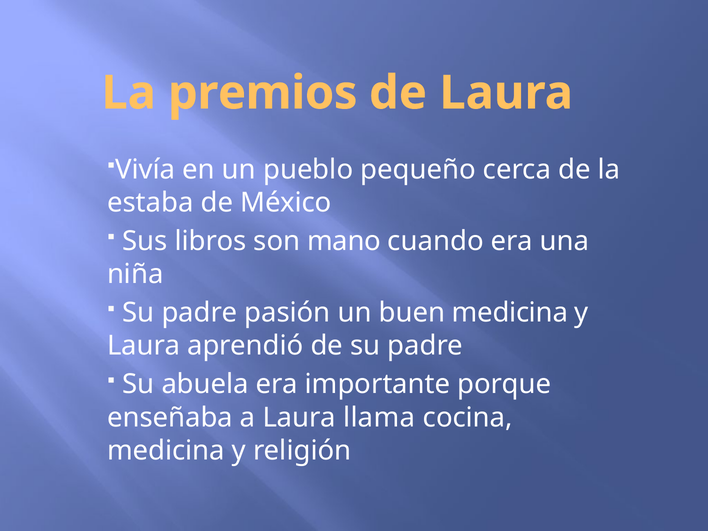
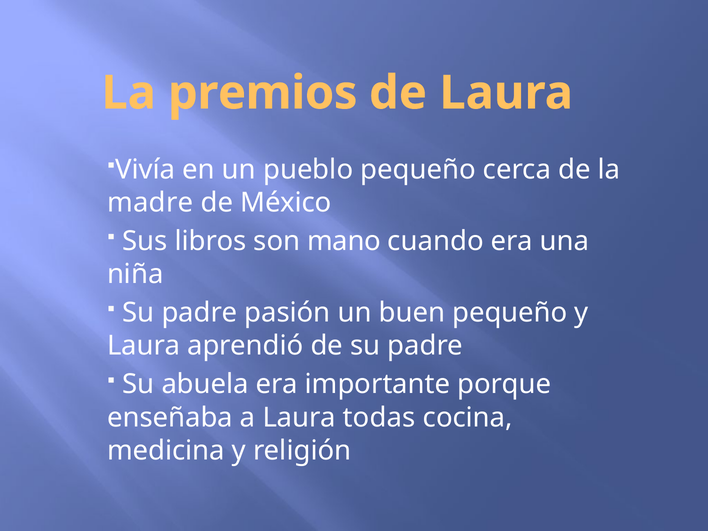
estaba: estaba -> madre
buen medicina: medicina -> pequeño
llama: llama -> todas
